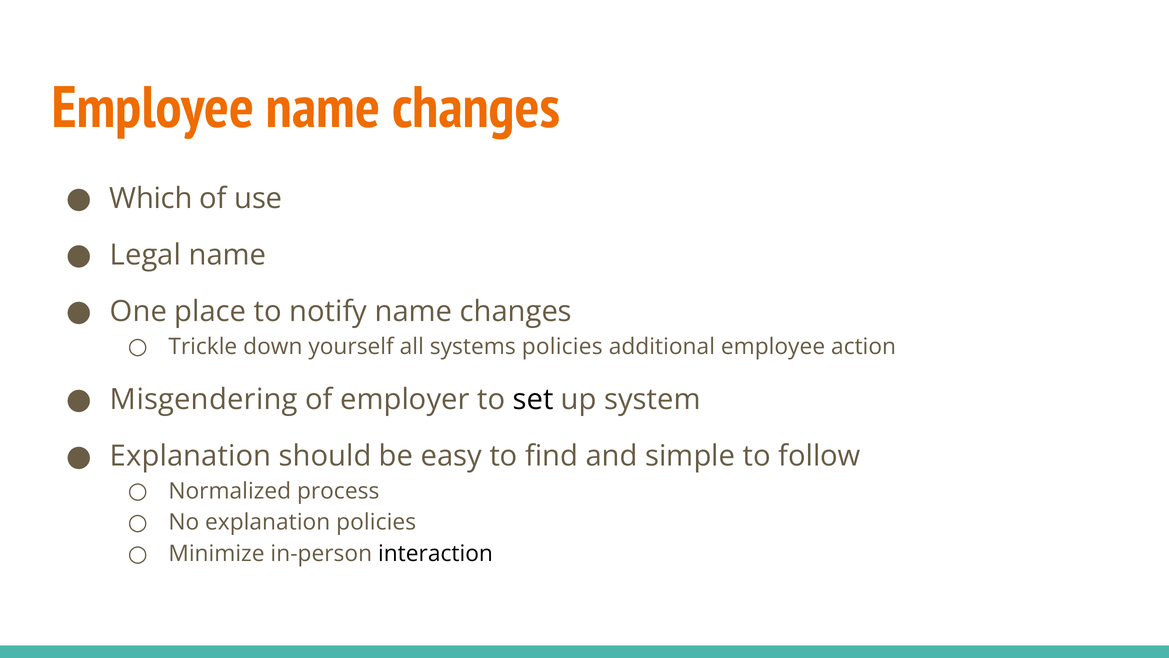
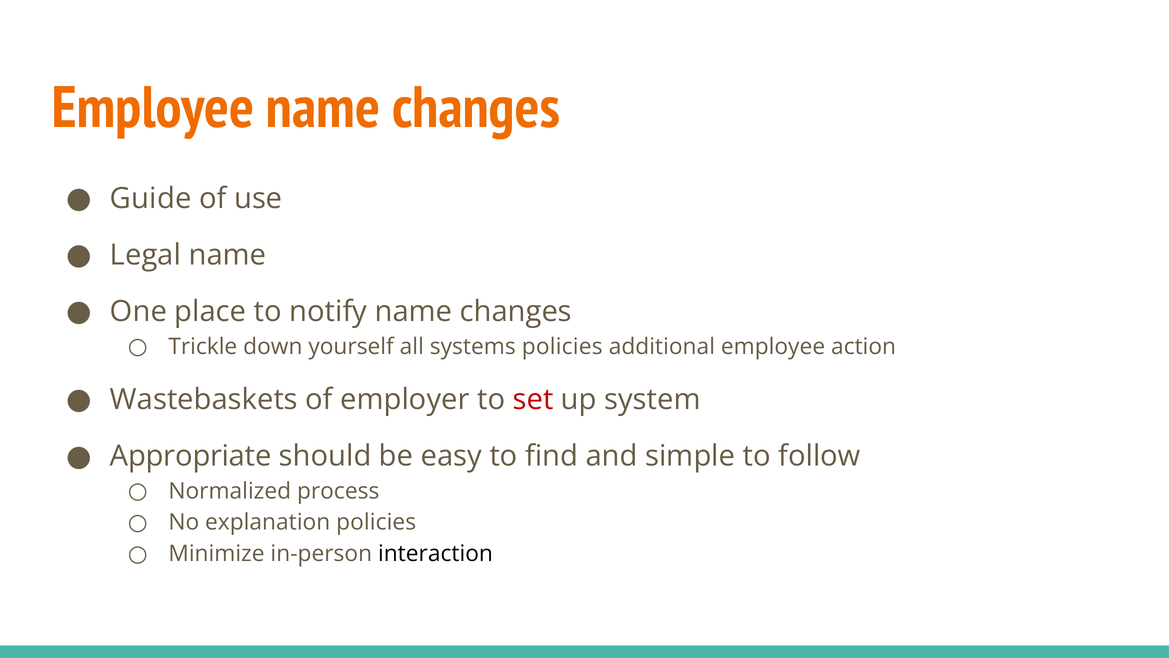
Which: Which -> Guide
Misgendering: Misgendering -> Wastebaskets
set colour: black -> red
Explanation at (191, 456): Explanation -> Appropriate
